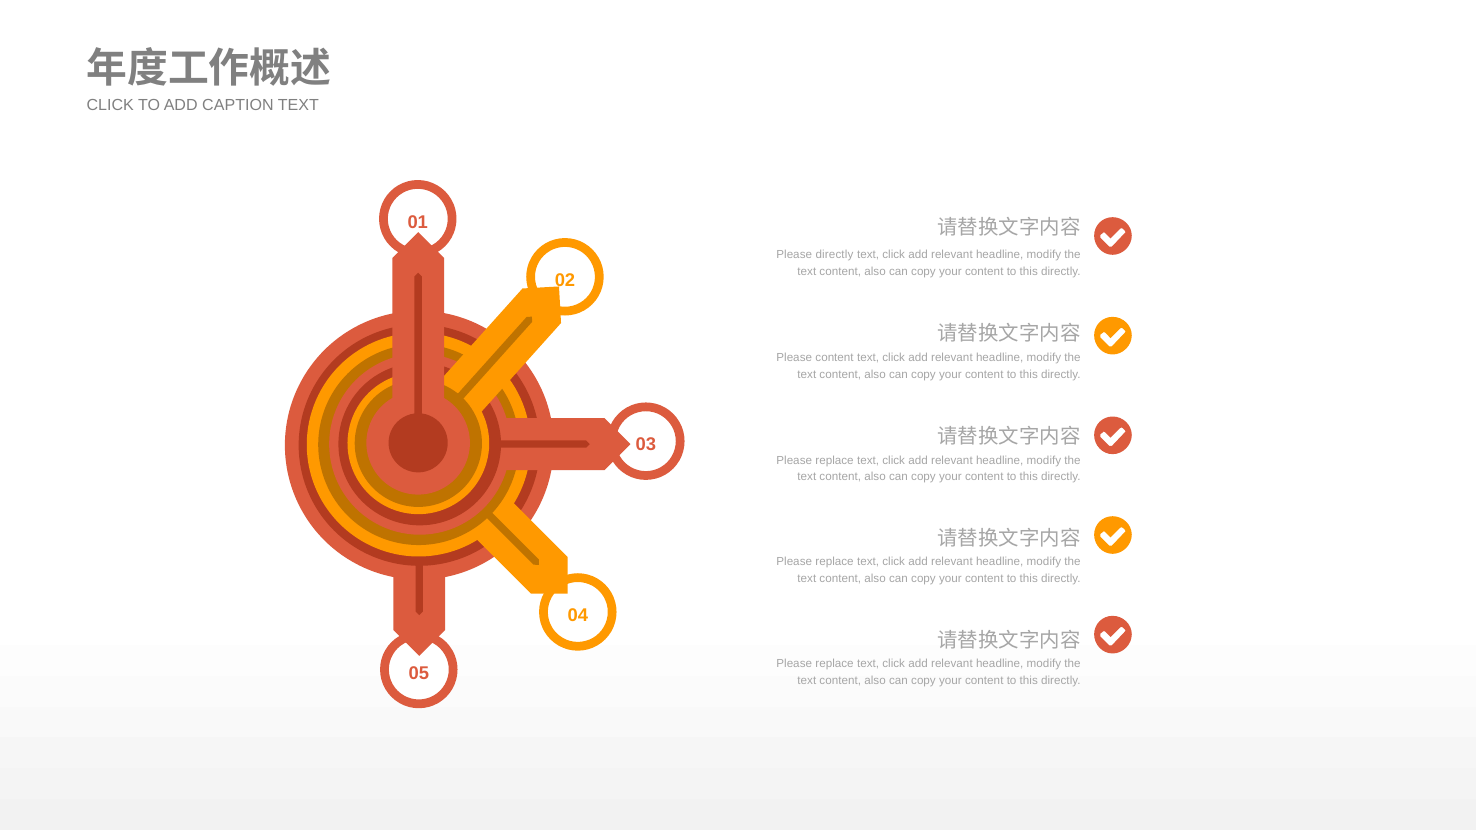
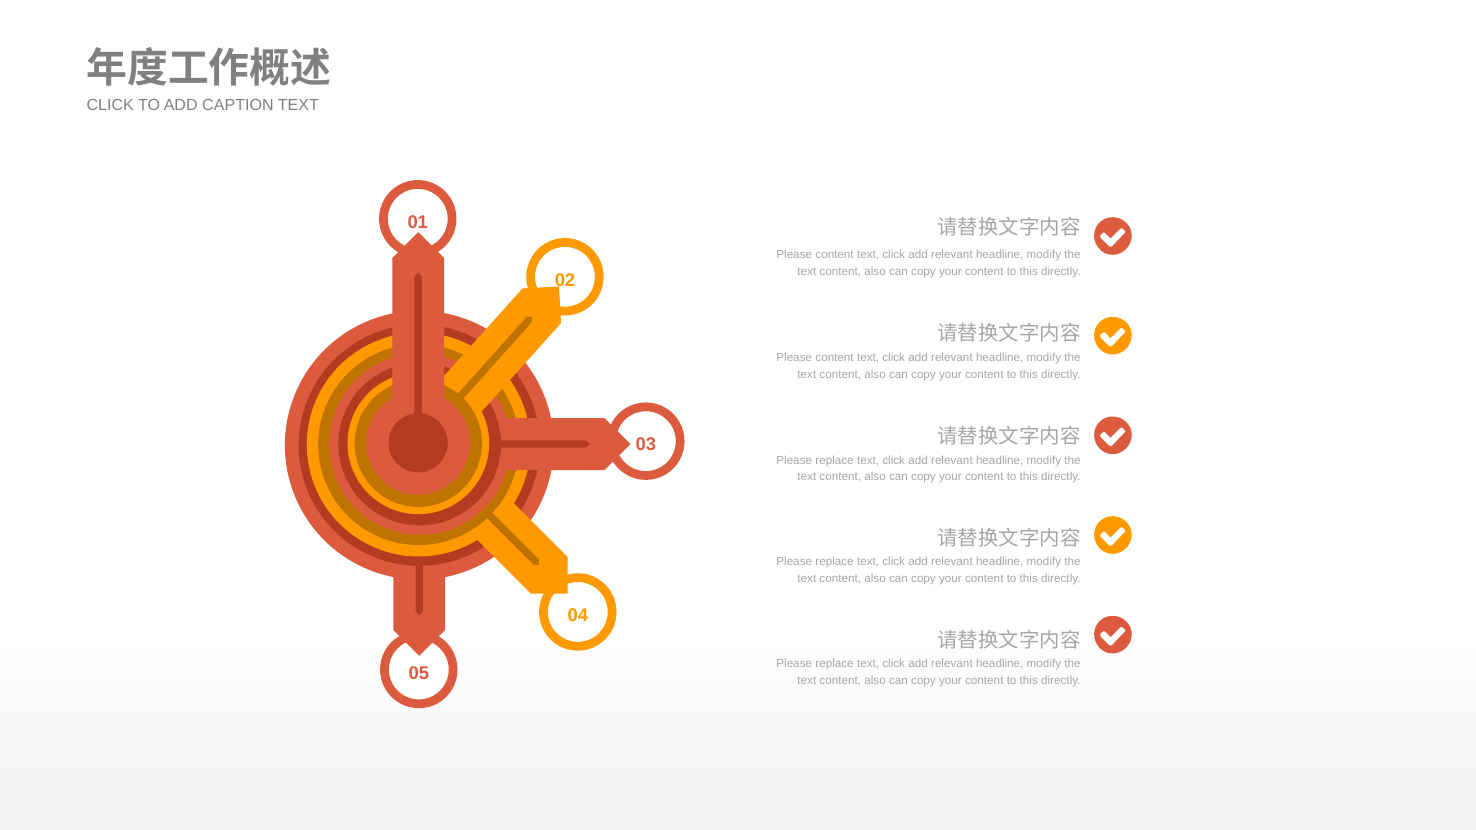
directly at (835, 255): directly -> content
